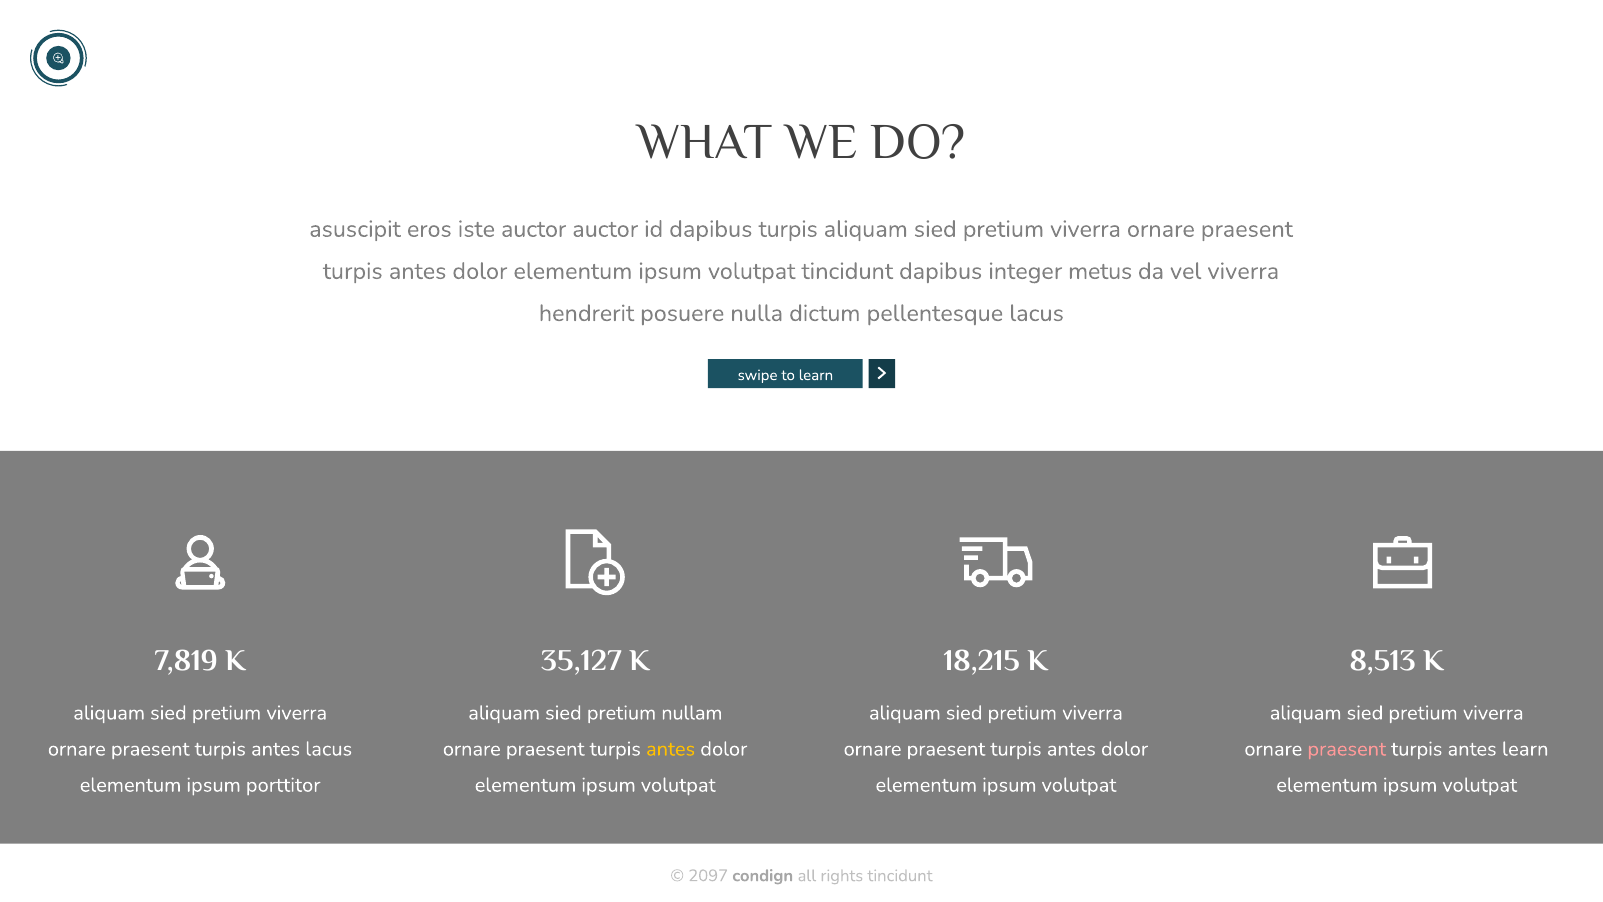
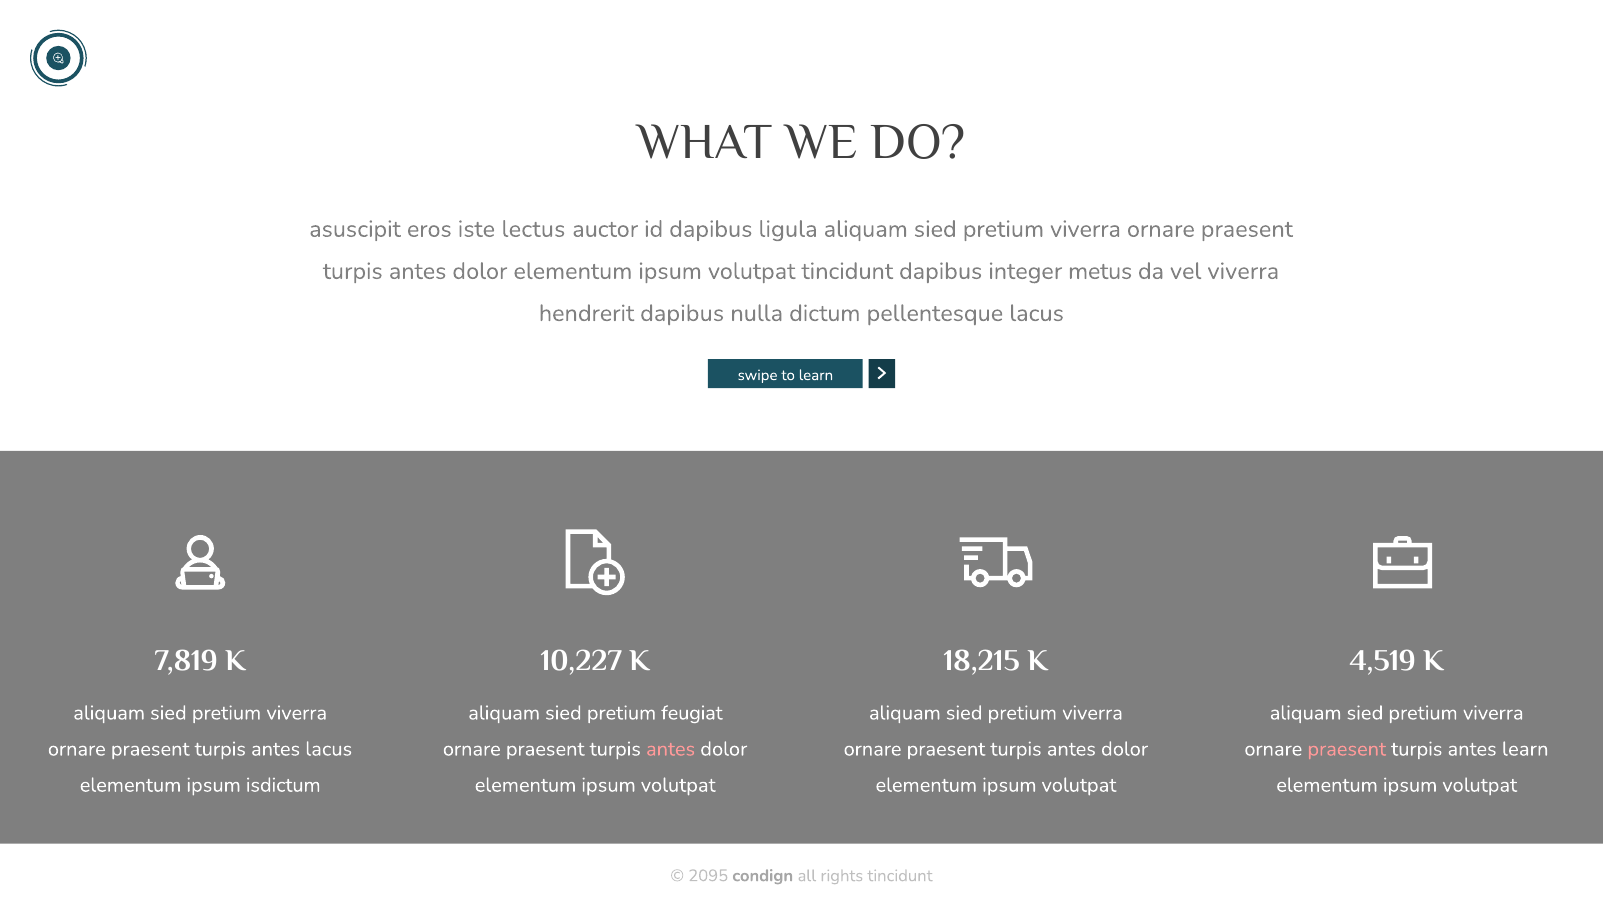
iste auctor: auctor -> lectus
dapibus turpis: turpis -> ligula
hendrerit posuere: posuere -> dapibus
35,127: 35,127 -> 10,227
8,513: 8,513 -> 4,519
nullam: nullam -> feugiat
antes at (671, 749) colour: yellow -> pink
porttitor: porttitor -> isdictum
2097: 2097 -> 2095
